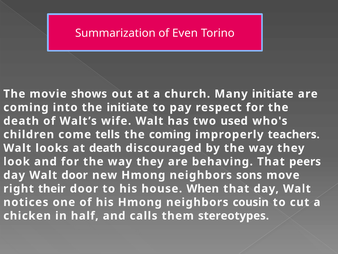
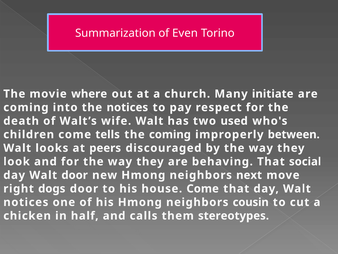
shows: shows -> where
the initiate: initiate -> notices
teachers: teachers -> between
at death: death -> peers
peers: peers -> social
sons: sons -> next
their: their -> dogs
house When: When -> Come
